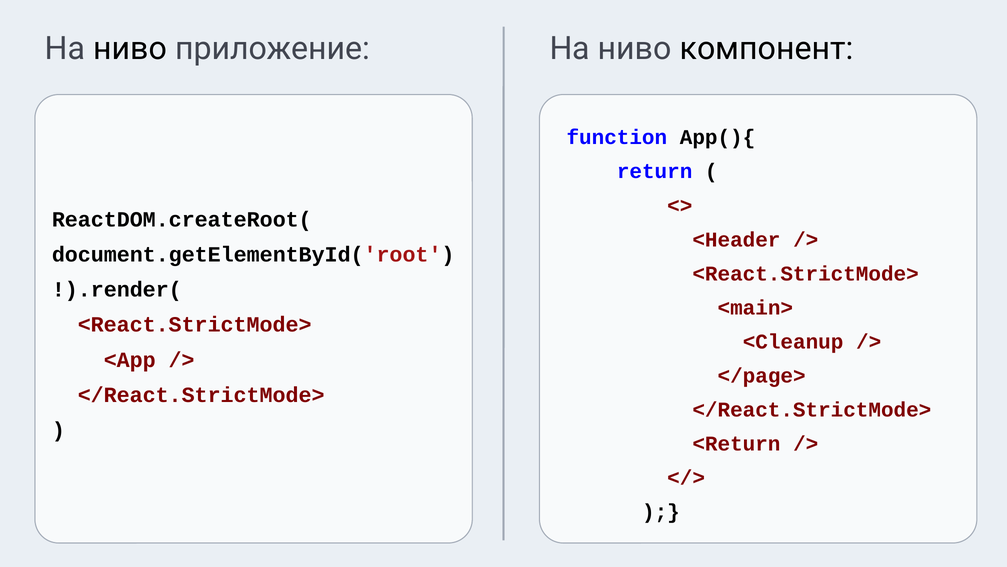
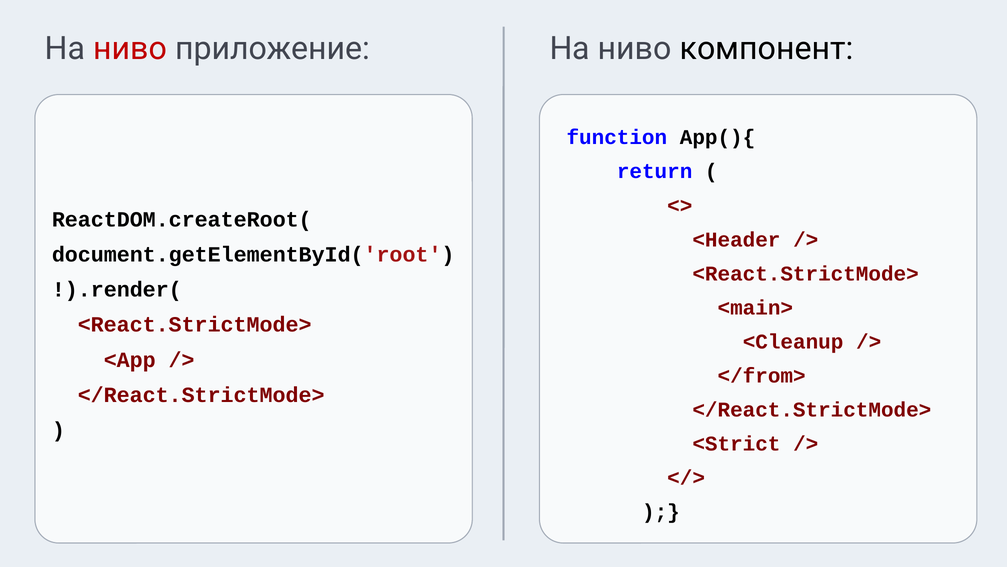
ниво at (130, 49) colour: black -> red
</page>: </page> -> </from>
<Return: <Return -> <Strict
